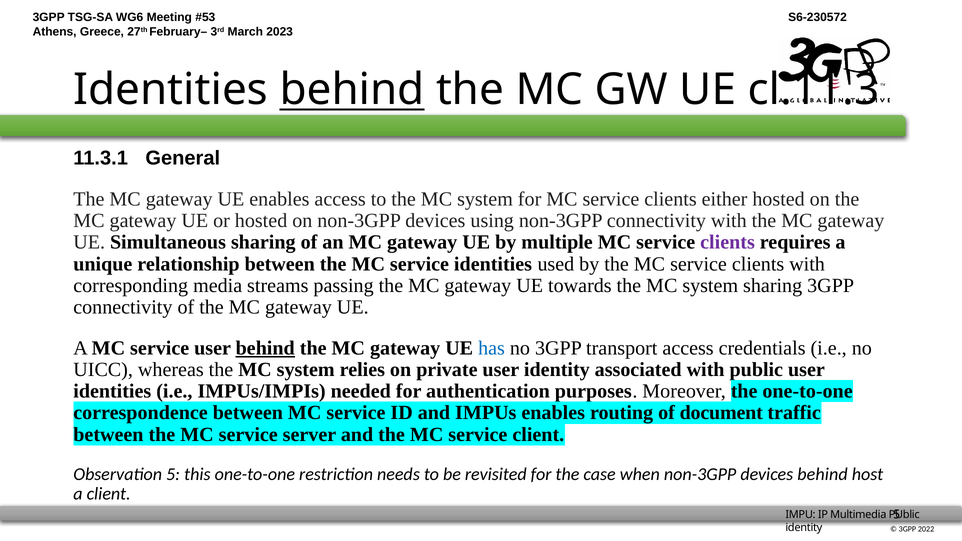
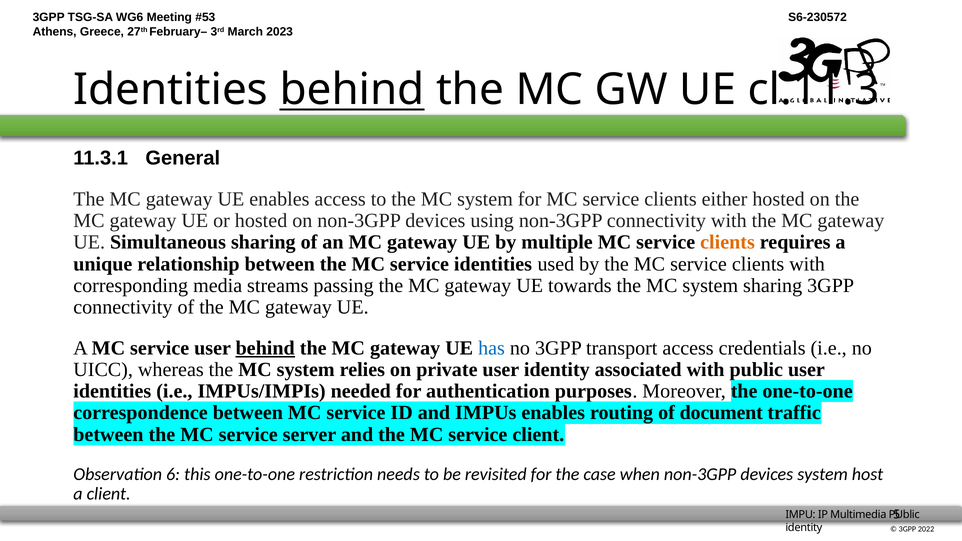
clients at (728, 242) colour: purple -> orange
Observation 5: 5 -> 6
devices behind: behind -> system
